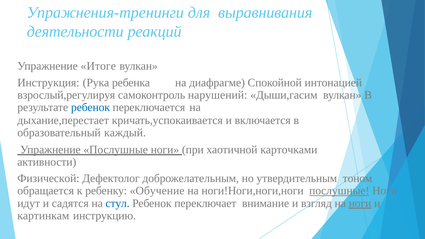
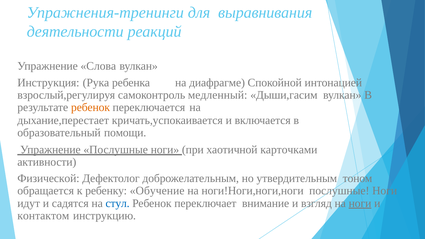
Итоге: Итоге -> Слова
нарушений: нарушений -> медленный
ребенок at (91, 107) colour: blue -> orange
каждый: каждый -> помощи
послушные at (339, 191) underline: present -> none
картинкам: картинкам -> контактом
